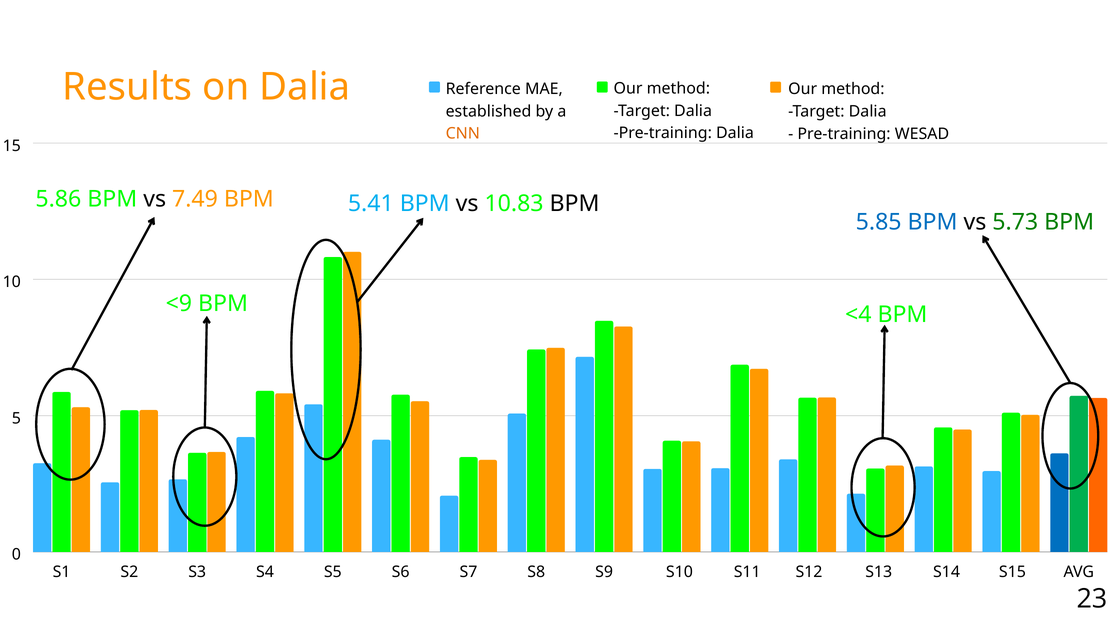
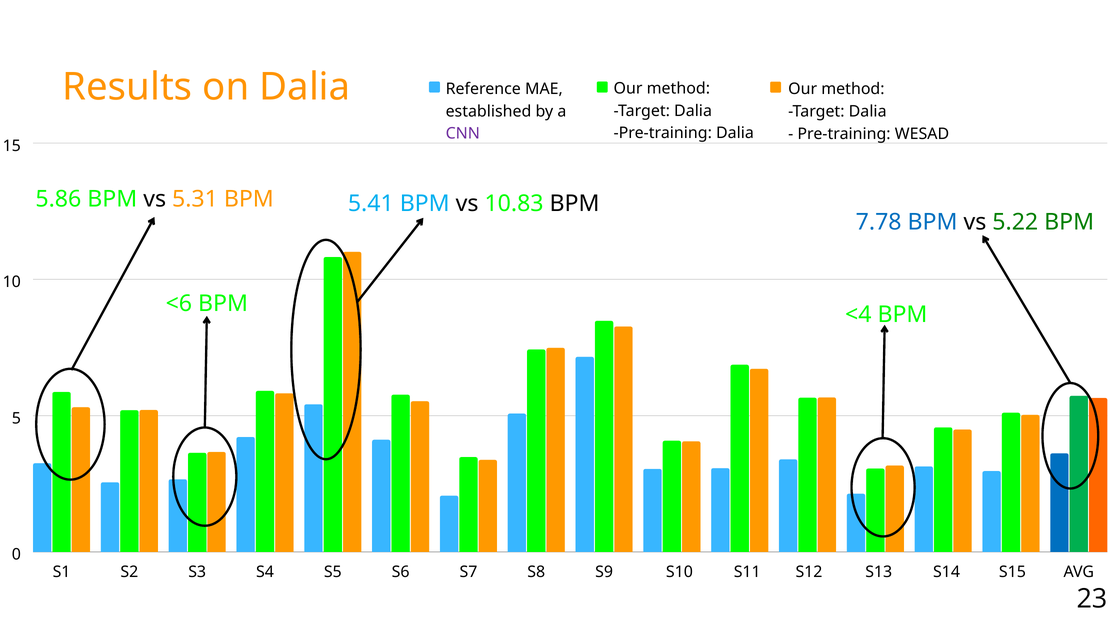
CNN colour: orange -> purple
7.49: 7.49 -> 5.31
5.85: 5.85 -> 7.78
5.73: 5.73 -> 5.22
<9: <9 -> <6
